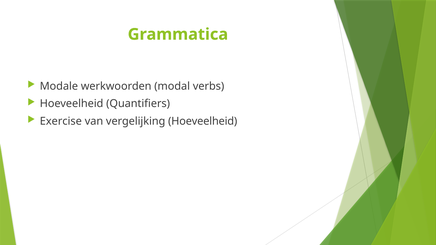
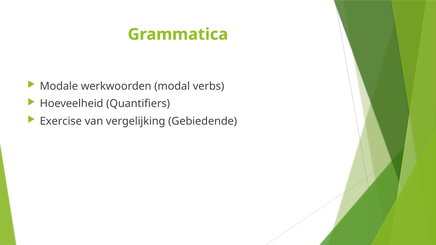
vergelijking Hoeveelheid: Hoeveelheid -> Gebiedende
